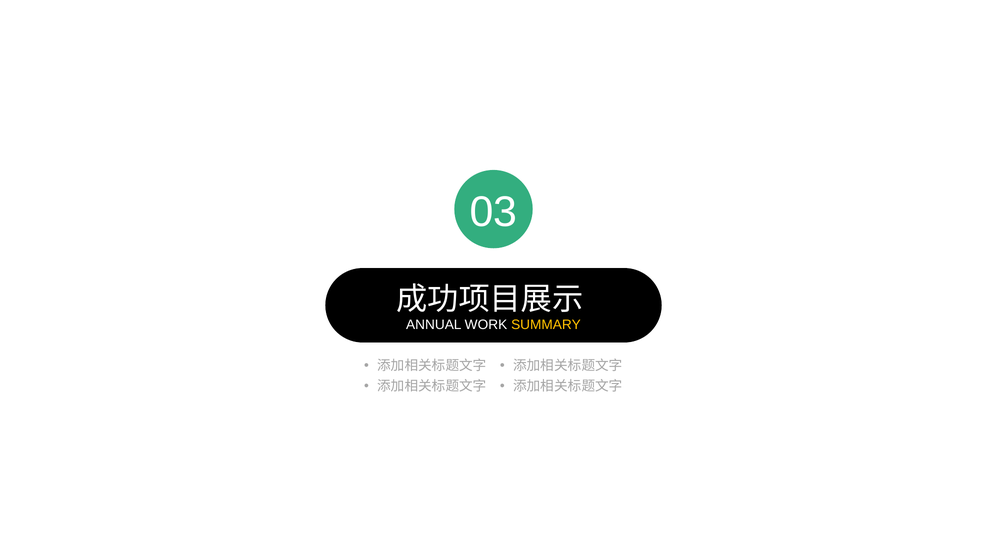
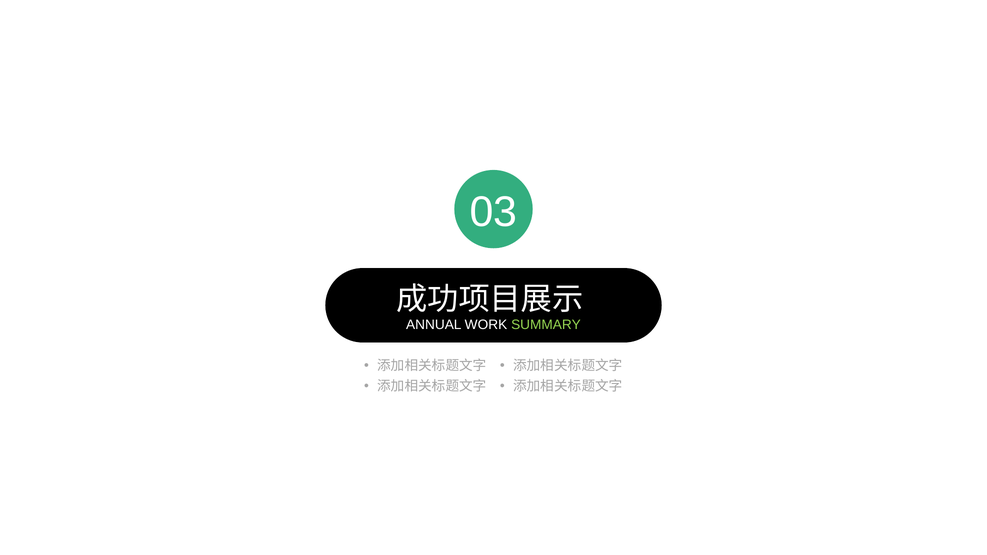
SUMMARY colour: yellow -> light green
